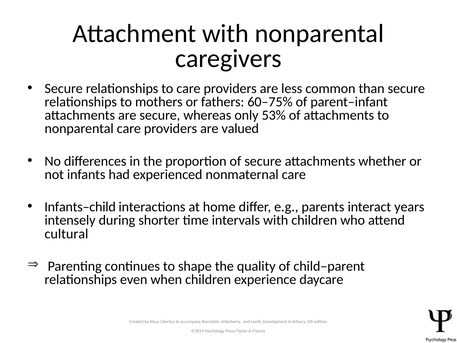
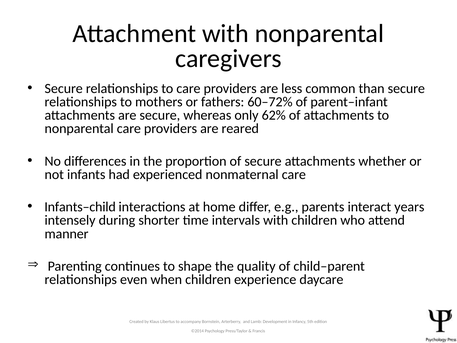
60–75%: 60–75% -> 60–72%
53%: 53% -> 62%
valued: valued -> reared
cultural: cultural -> manner
